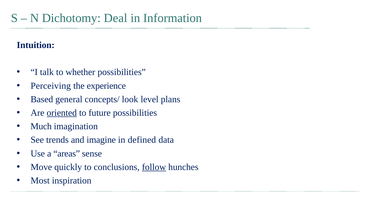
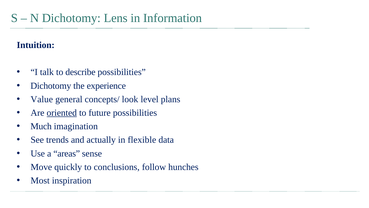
Deal: Deal -> Lens
whether: whether -> describe
Perceiving at (51, 86): Perceiving -> Dichotomy
Based: Based -> Value
imagine: imagine -> actually
defined: defined -> flexible
follow underline: present -> none
